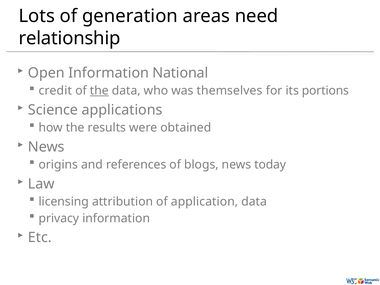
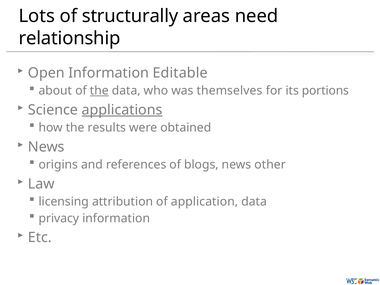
generation: generation -> structurally
National: National -> Editable
credit: credit -> about
applications underline: none -> present
today: today -> other
